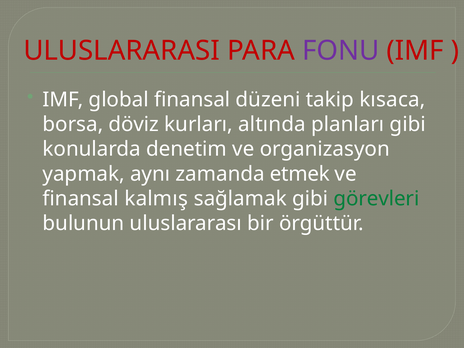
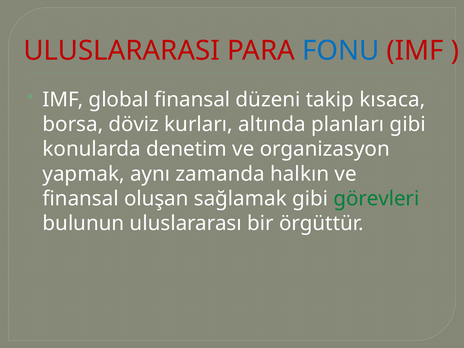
FONU colour: purple -> blue
etmek: etmek -> halkın
kalmış: kalmış -> oluşan
